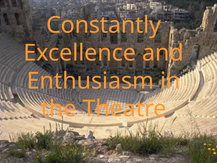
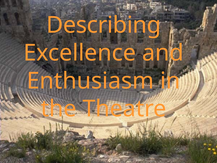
Constantly: Constantly -> Describing
